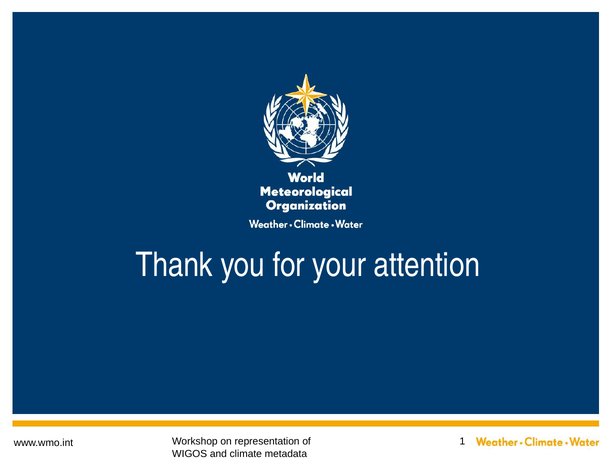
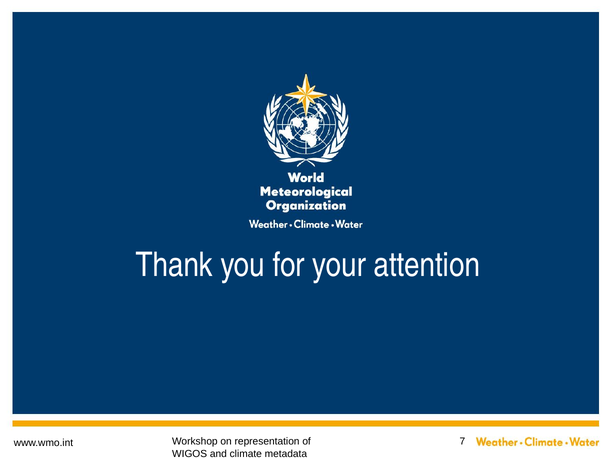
1: 1 -> 7
